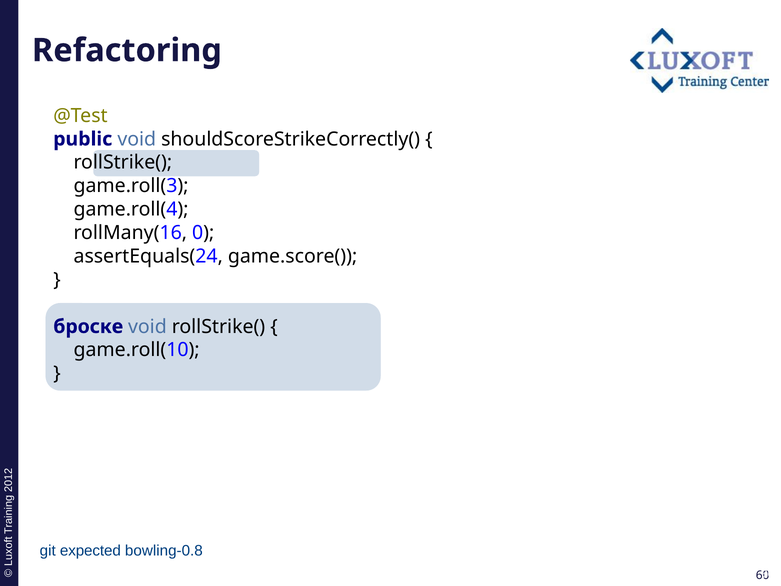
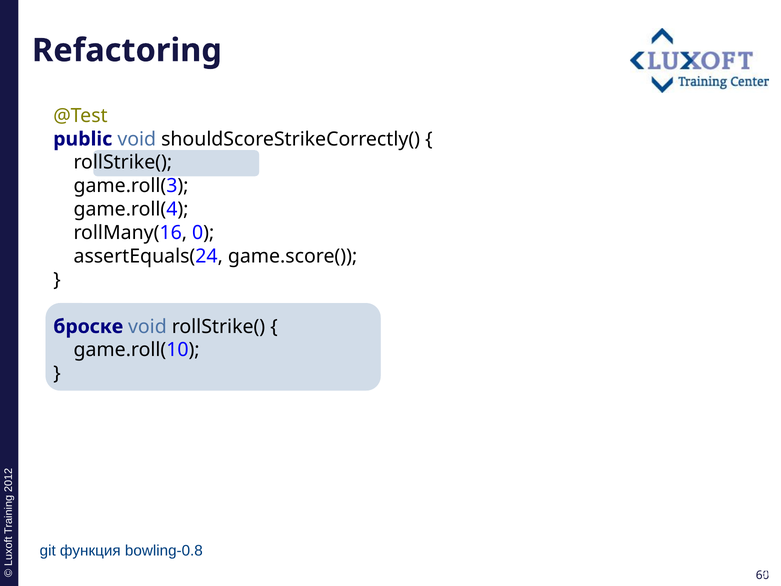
expected: expected -> функция
